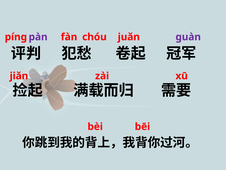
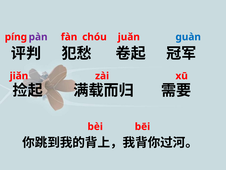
guàn colour: purple -> blue
